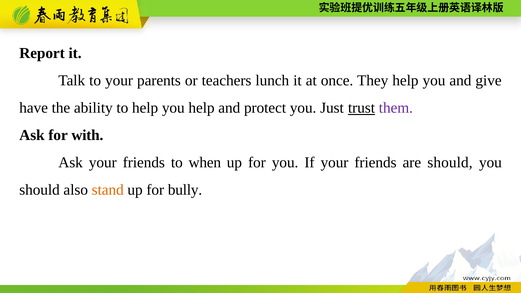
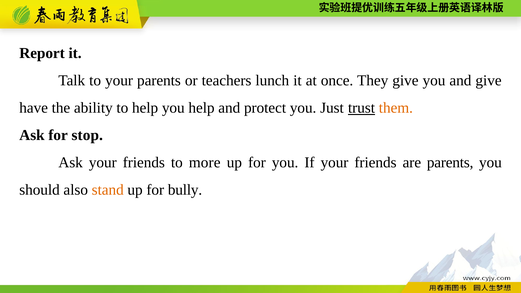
They help: help -> give
them colour: purple -> orange
with: with -> stop
when: when -> more
are should: should -> parents
